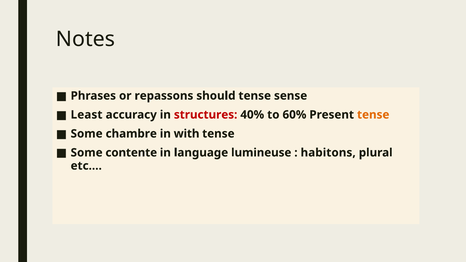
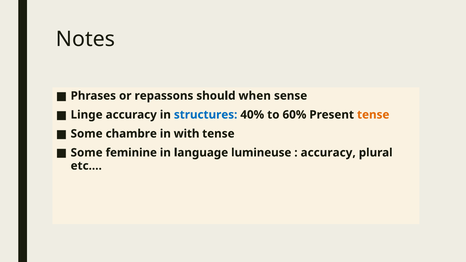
should tense: tense -> when
Least: Least -> Linge
structures colour: red -> blue
contente: contente -> feminine
habitons at (328, 153): habitons -> accuracy
